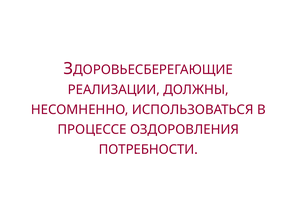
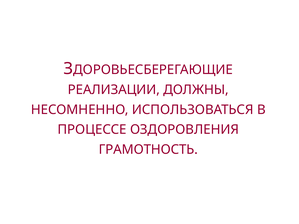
ПОТРЕБНОСТИ: ПОТРЕБНОСТИ -> ГРАМОТНОСТЬ
